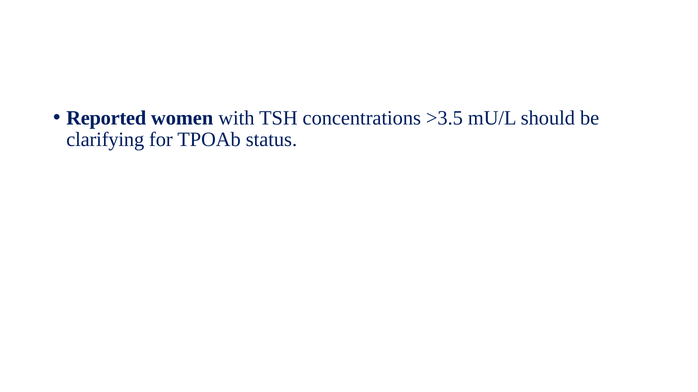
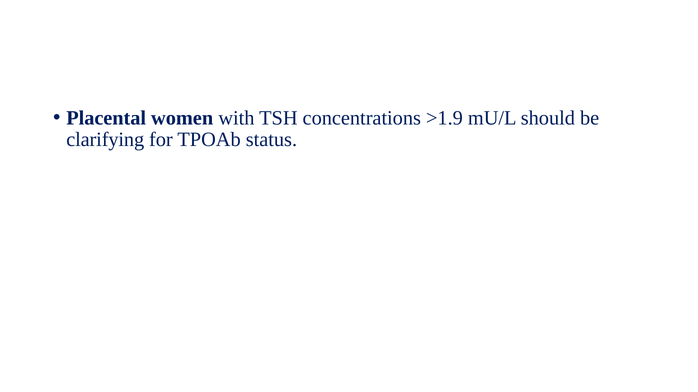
Reported: Reported -> Placental
>3.5: >3.5 -> >1.9
